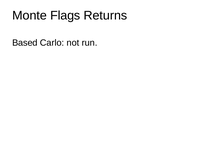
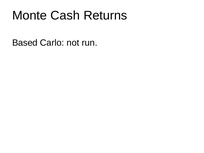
Flags: Flags -> Cash
